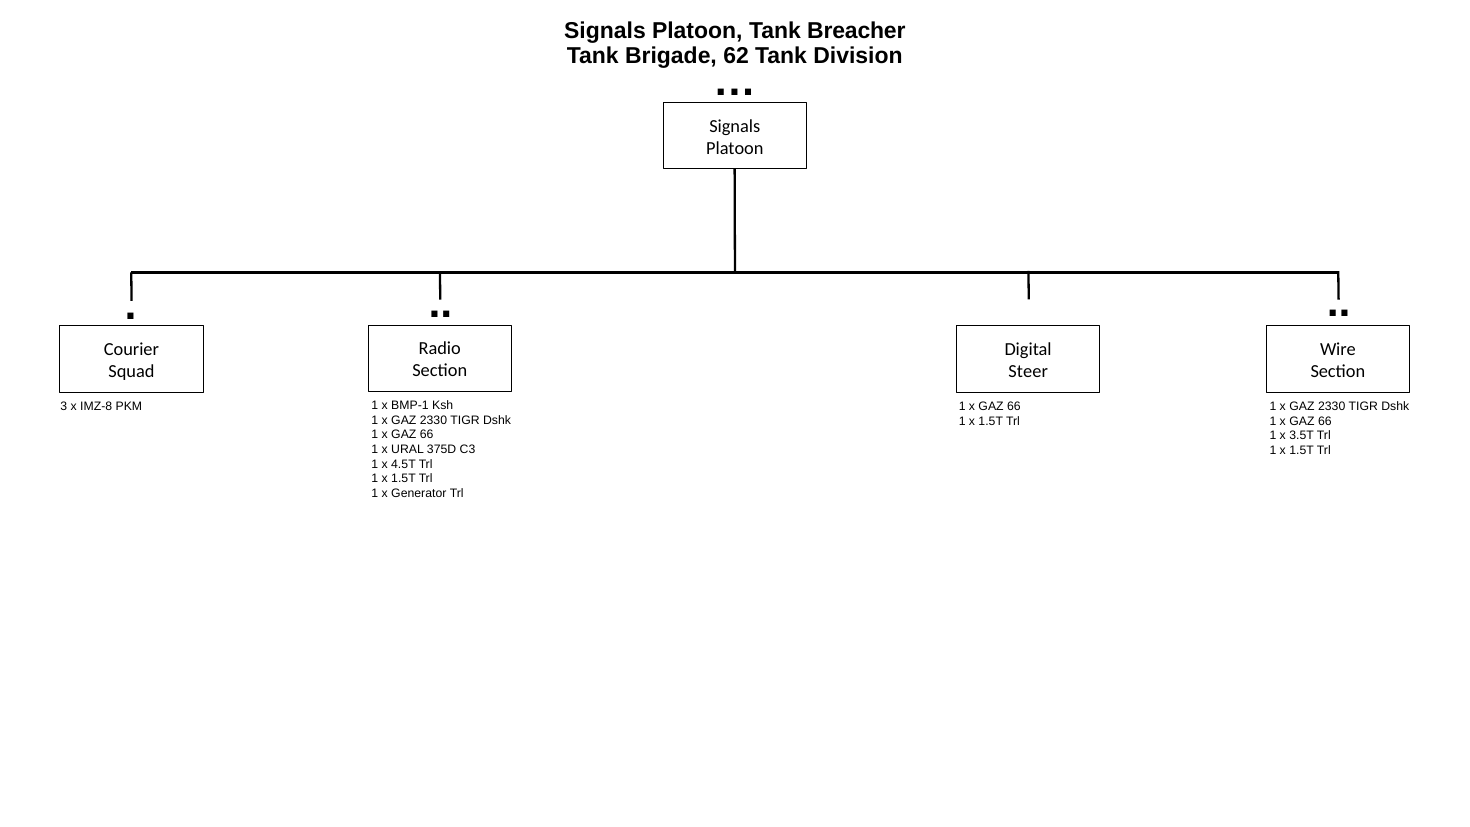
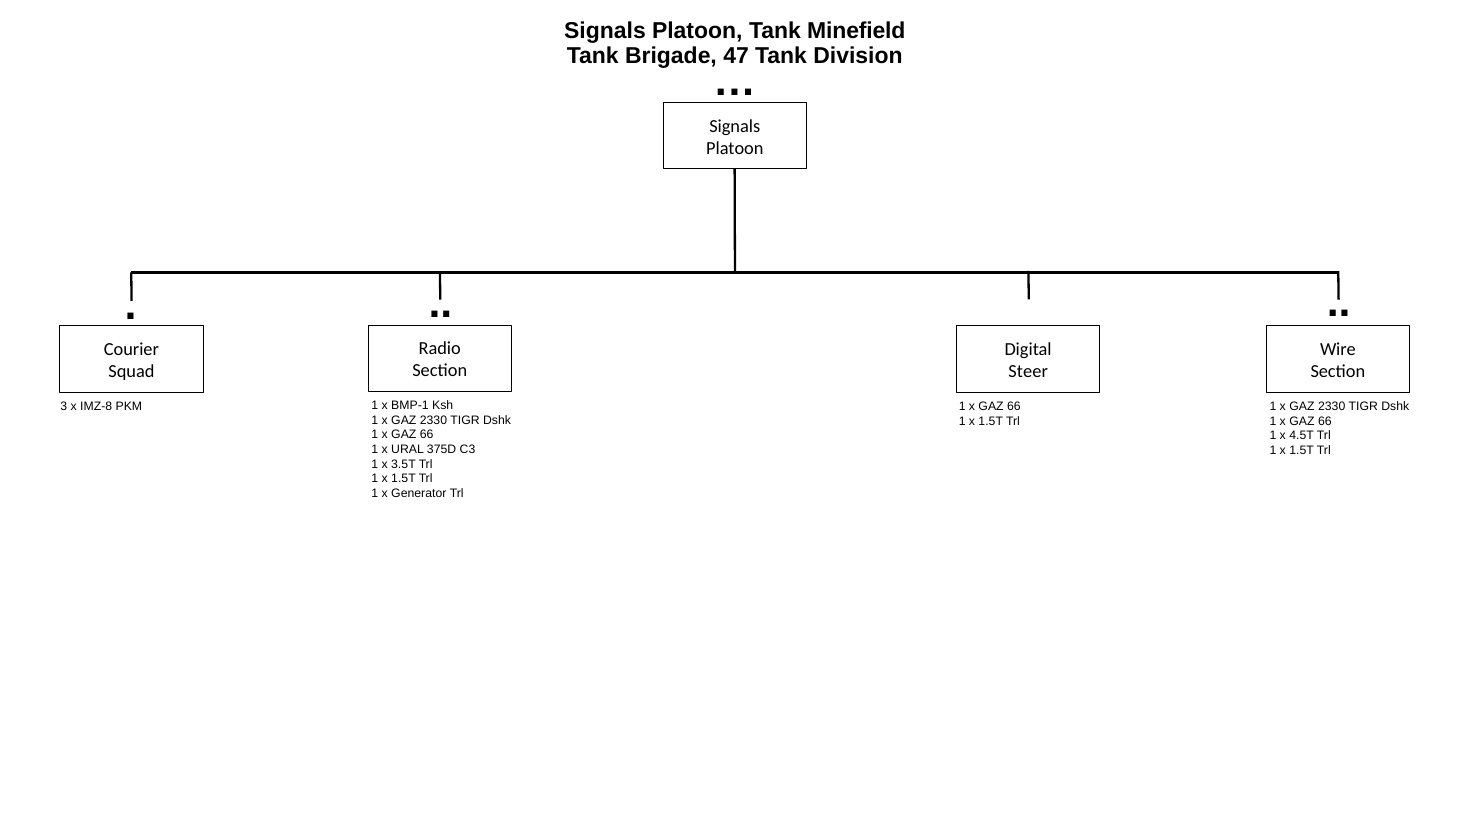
Breacher: Breacher -> Minefield
62: 62 -> 47
3.5T: 3.5T -> 4.5T
4.5T: 4.5T -> 3.5T
